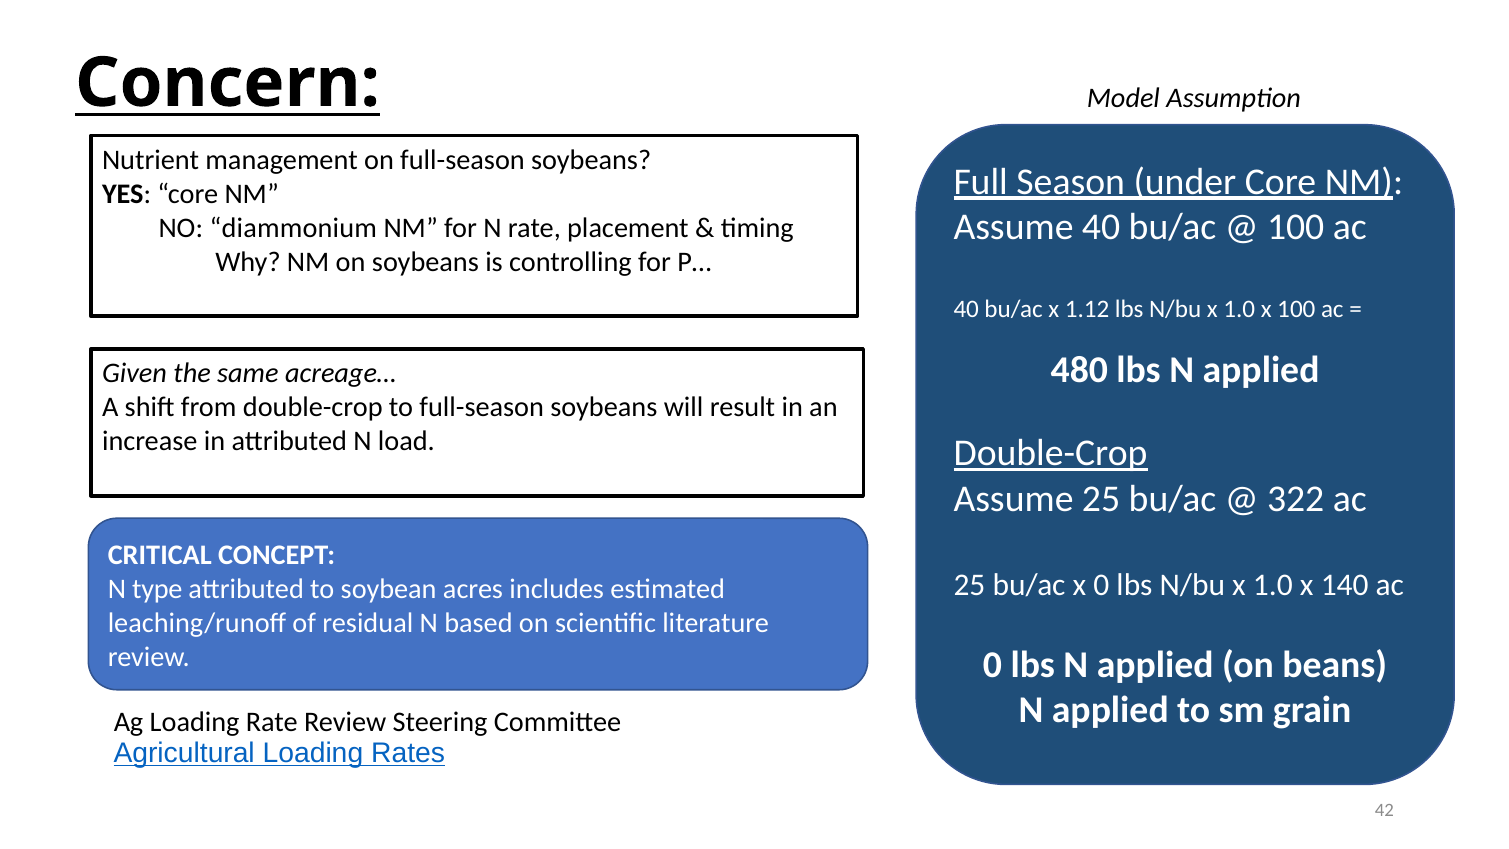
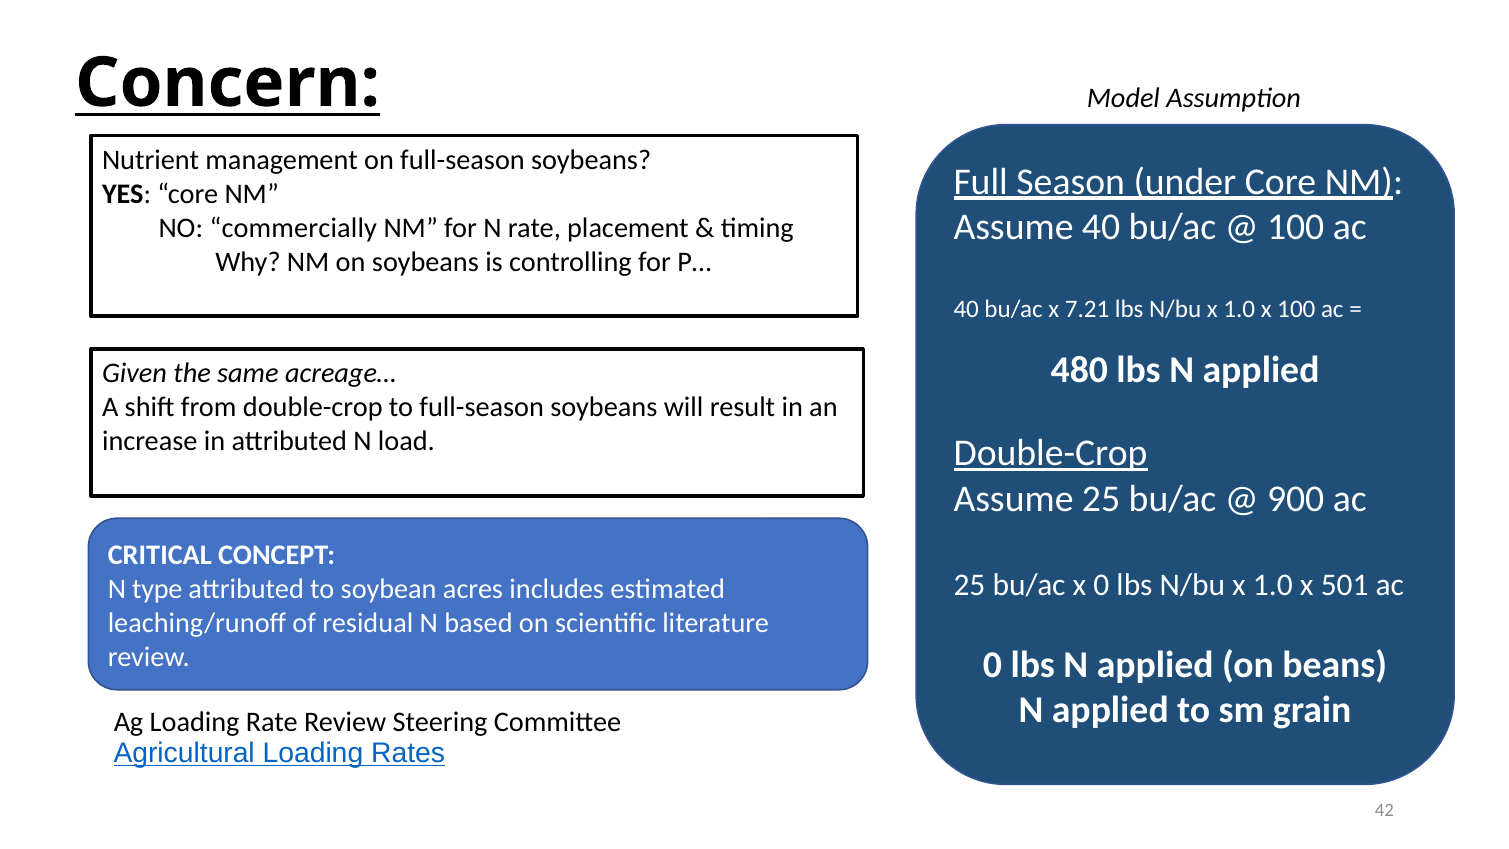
diammonium: diammonium -> commercially
1.12: 1.12 -> 7.21
322: 322 -> 900
140: 140 -> 501
